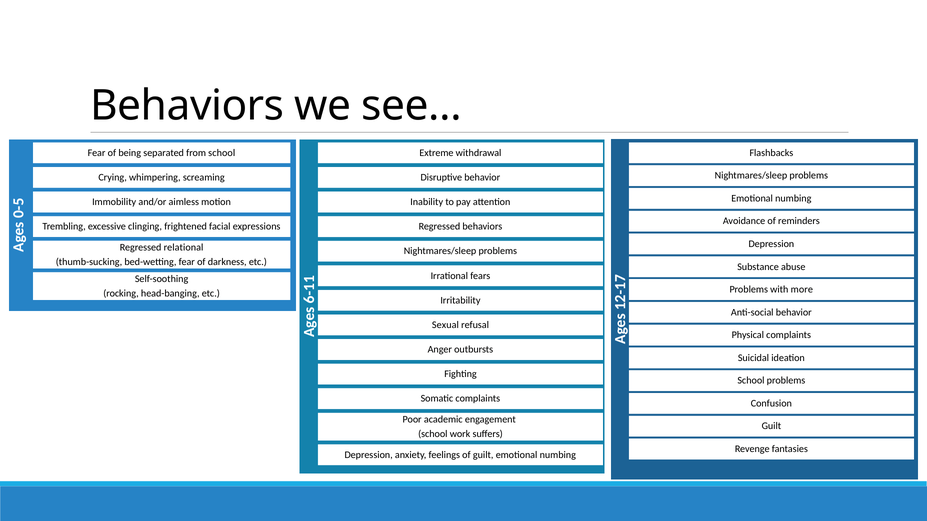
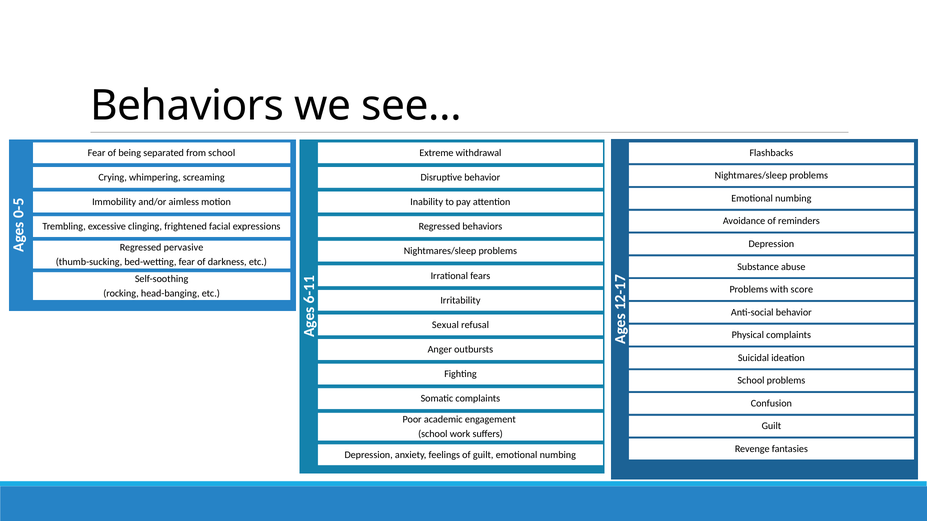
relational: relational -> pervasive
more: more -> score
